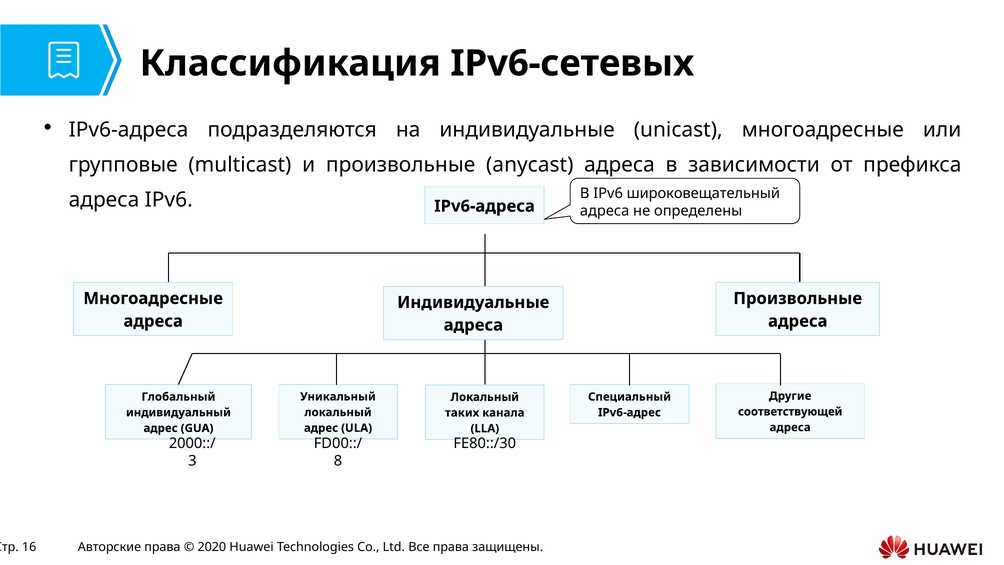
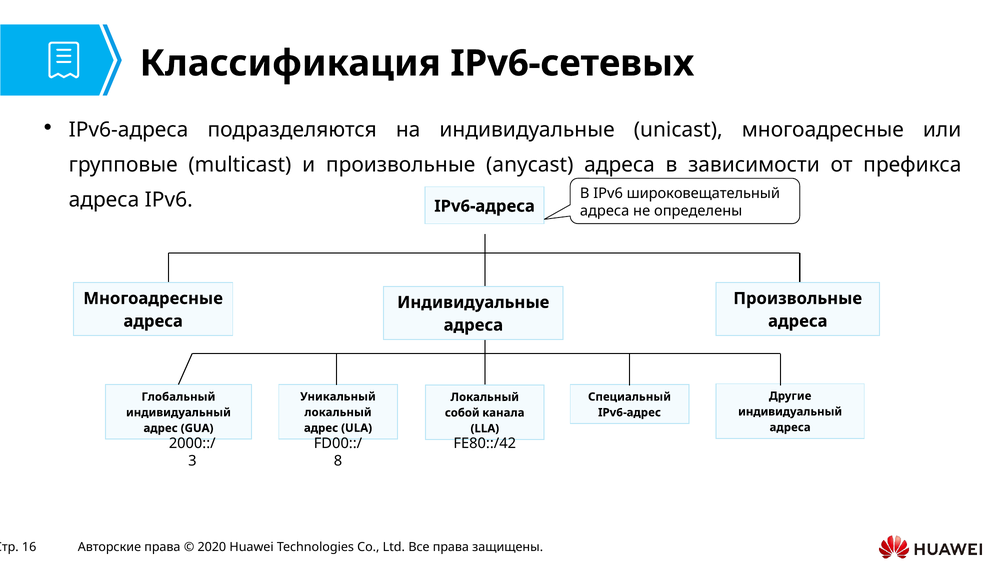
соответствующей at (790, 412): соответствующей -> индивидуальный
таких: таких -> собой
FE80::/30: FE80::/30 -> FE80::/42
